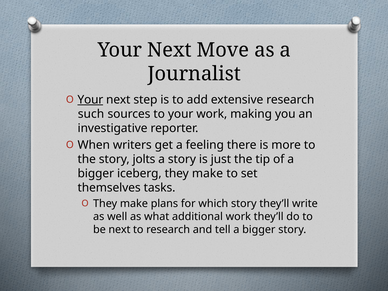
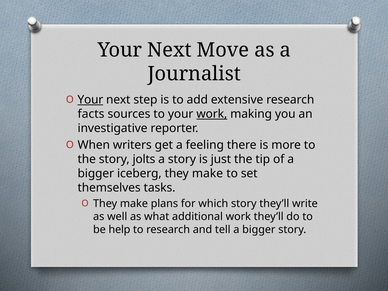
such: such -> facts
work at (212, 114) underline: none -> present
be next: next -> help
